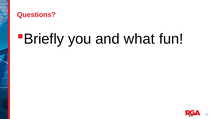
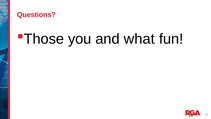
Briefly: Briefly -> Those
